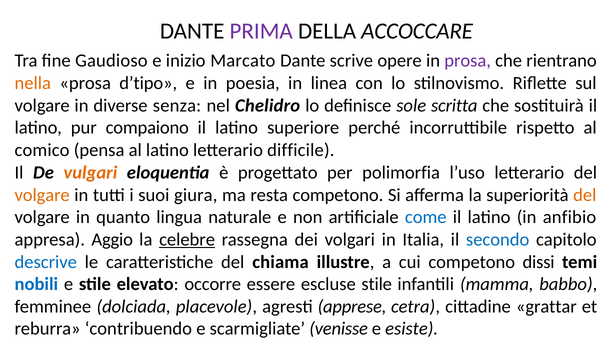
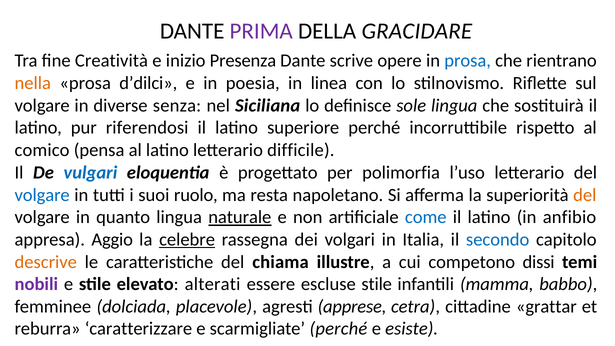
ACCOCCARE: ACCOCCARE -> GRACIDARE
Gaudioso: Gaudioso -> Creatività
Marcato: Marcato -> Presenza
prosa at (468, 61) colour: purple -> blue
d’tipo: d’tipo -> d’dilci
Chelidro: Chelidro -> Siciliana
sole scritta: scritta -> lingua
compaiono: compaiono -> riferendosi
vulgari colour: orange -> blue
volgare at (42, 195) colour: orange -> blue
giura: giura -> ruolo
resta competono: competono -> napoletano
naturale underline: none -> present
descrive colour: blue -> orange
nobili colour: blue -> purple
occorre: occorre -> alterati
contribuendo: contribuendo -> caratterizzare
scarmigliate venisse: venisse -> perché
